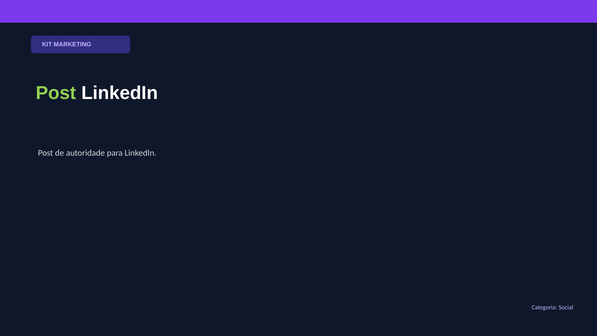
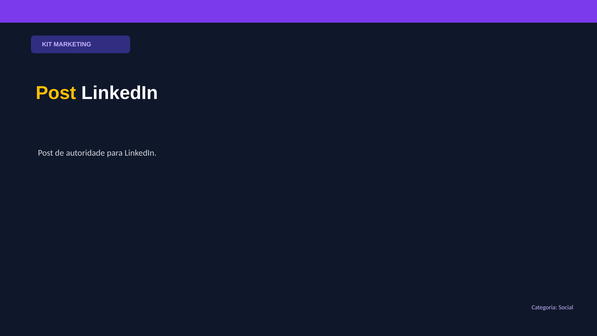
Post at (56, 93) colour: light green -> yellow
